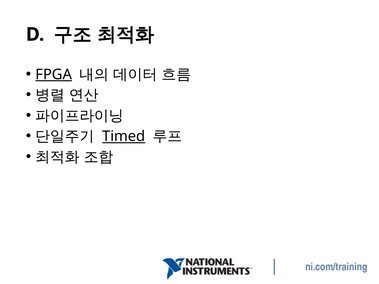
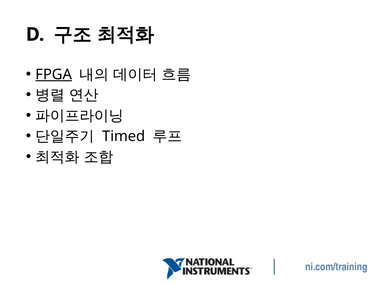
Timed underline: present -> none
